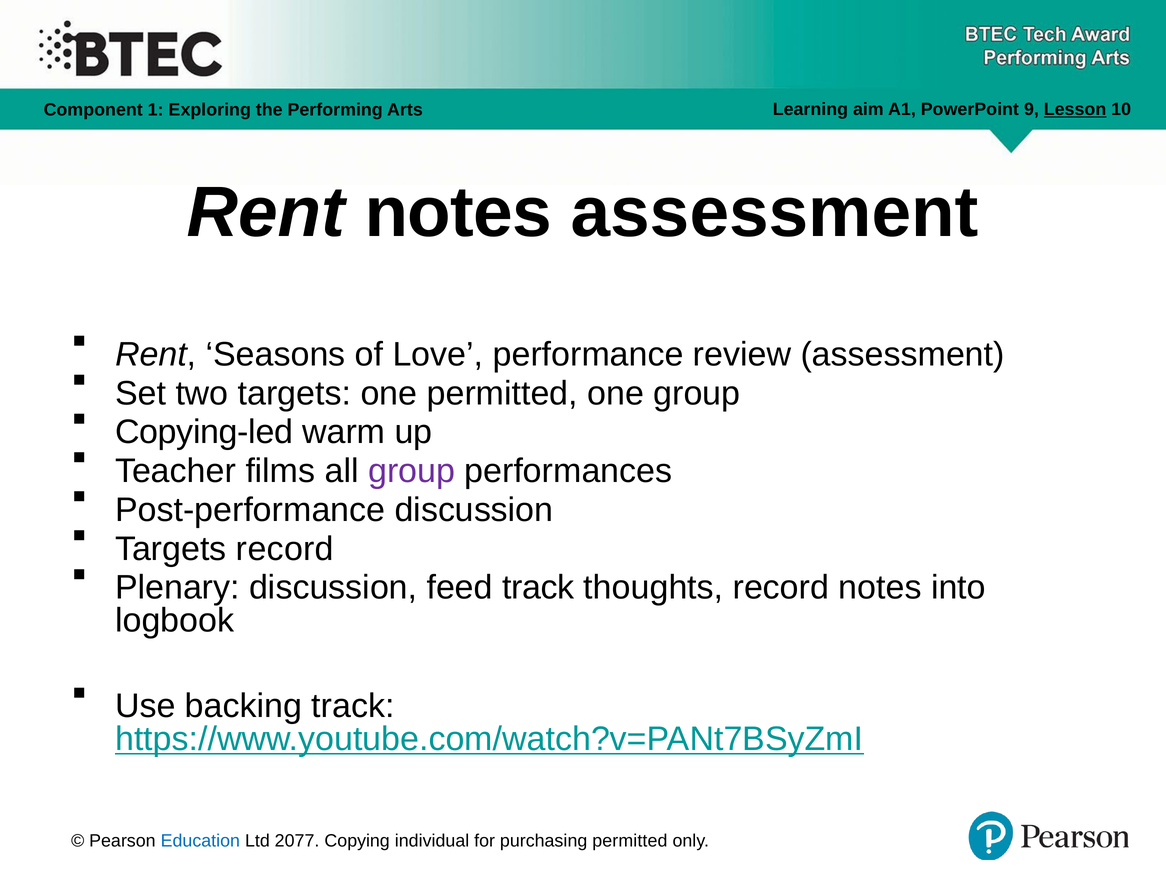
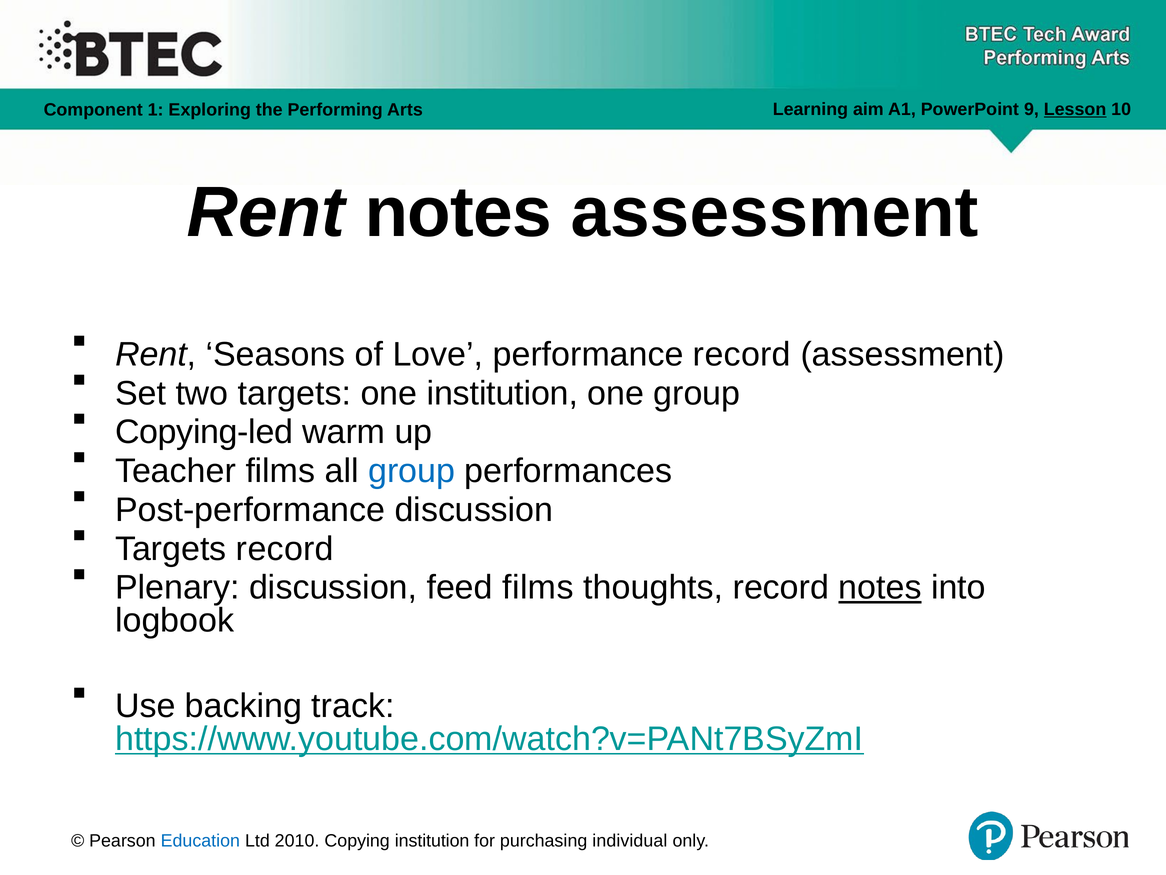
performance review: review -> record
one permitted: permitted -> institution
group at (412, 471) colour: purple -> blue
feed track: track -> films
notes at (880, 587) underline: none -> present
2077: 2077 -> 2010
Copying individual: individual -> institution
purchasing permitted: permitted -> individual
